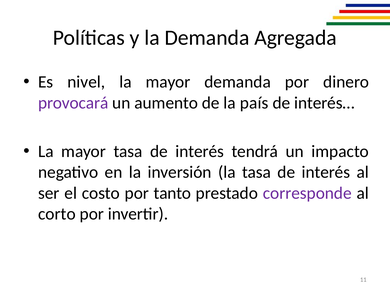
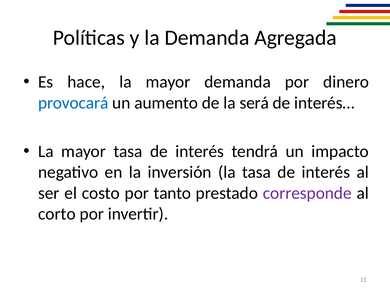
nivel: nivel -> hace
provocará colour: purple -> blue
país: país -> será
